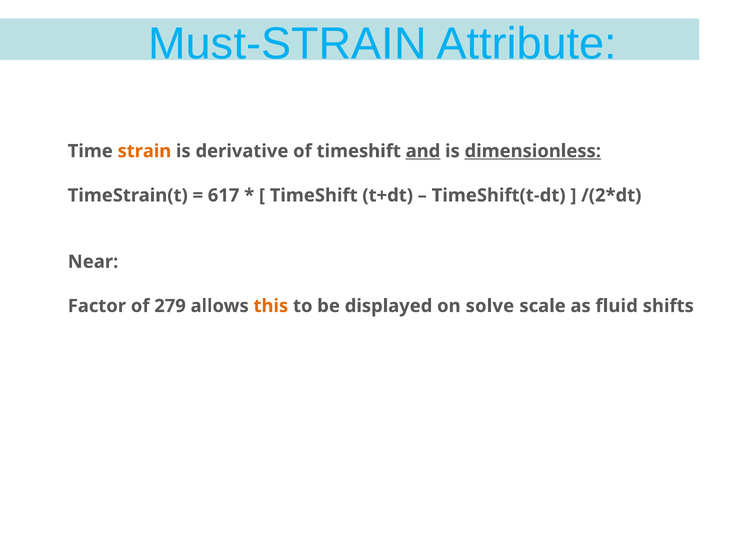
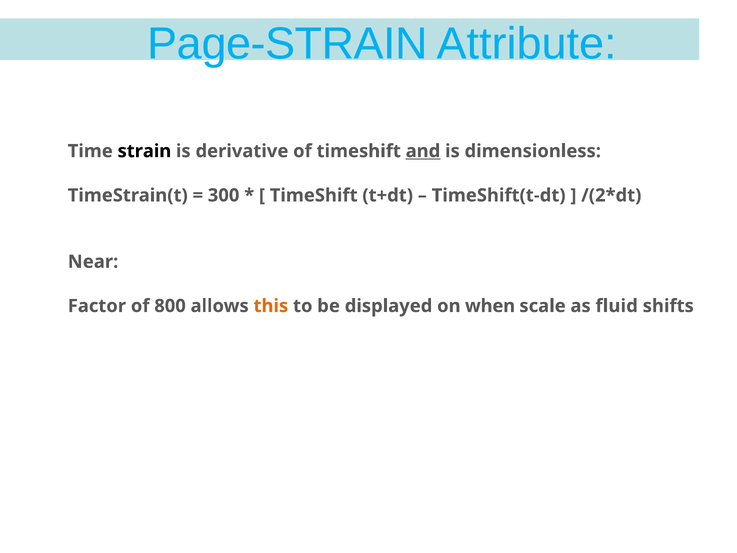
Must-STRAIN: Must-STRAIN -> Page-STRAIN
strain colour: orange -> black
dimensionless underline: present -> none
617: 617 -> 300
279: 279 -> 800
solve: solve -> when
